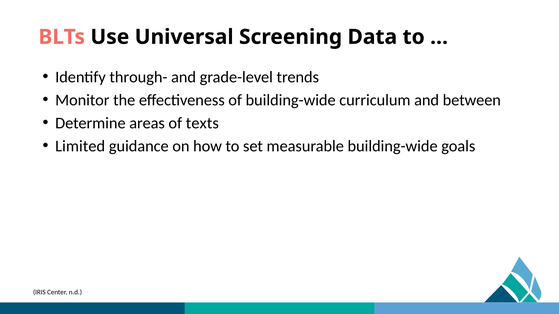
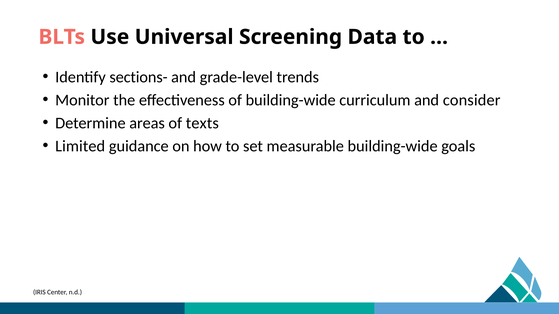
through-: through- -> sections-
between: between -> consider
